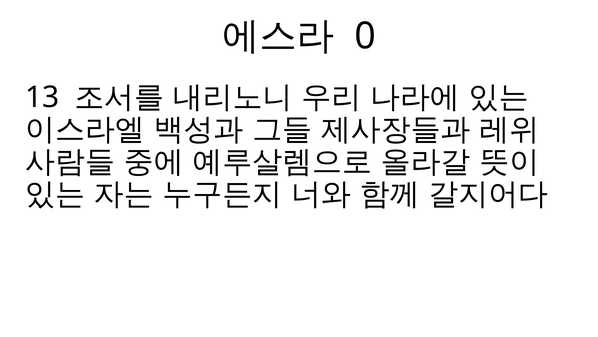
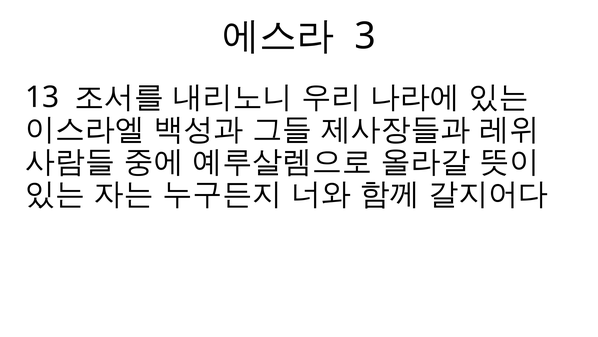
0: 0 -> 3
